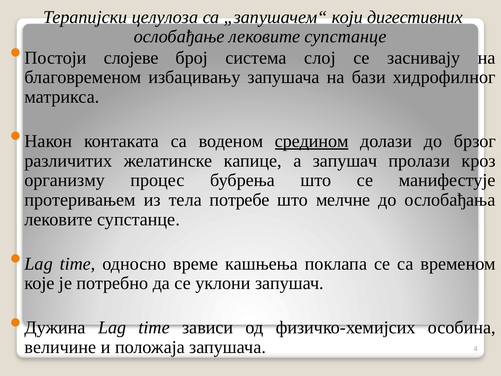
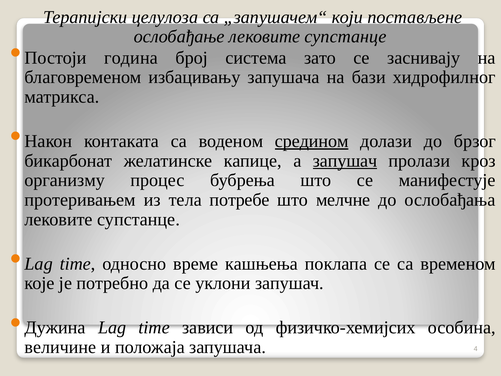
дигестивних: дигестивних -> постављене
слојеве: слојеве -> година
слој: слој -> зато
различитих: различитих -> бикарбонат
запушач at (345, 161) underline: none -> present
